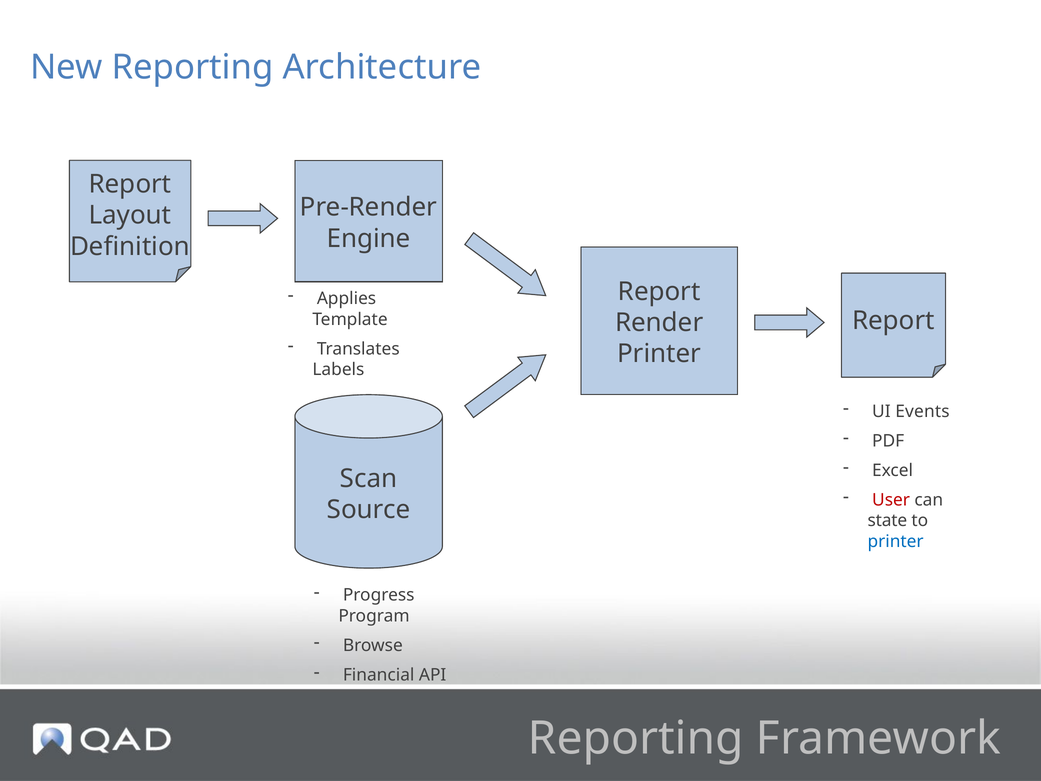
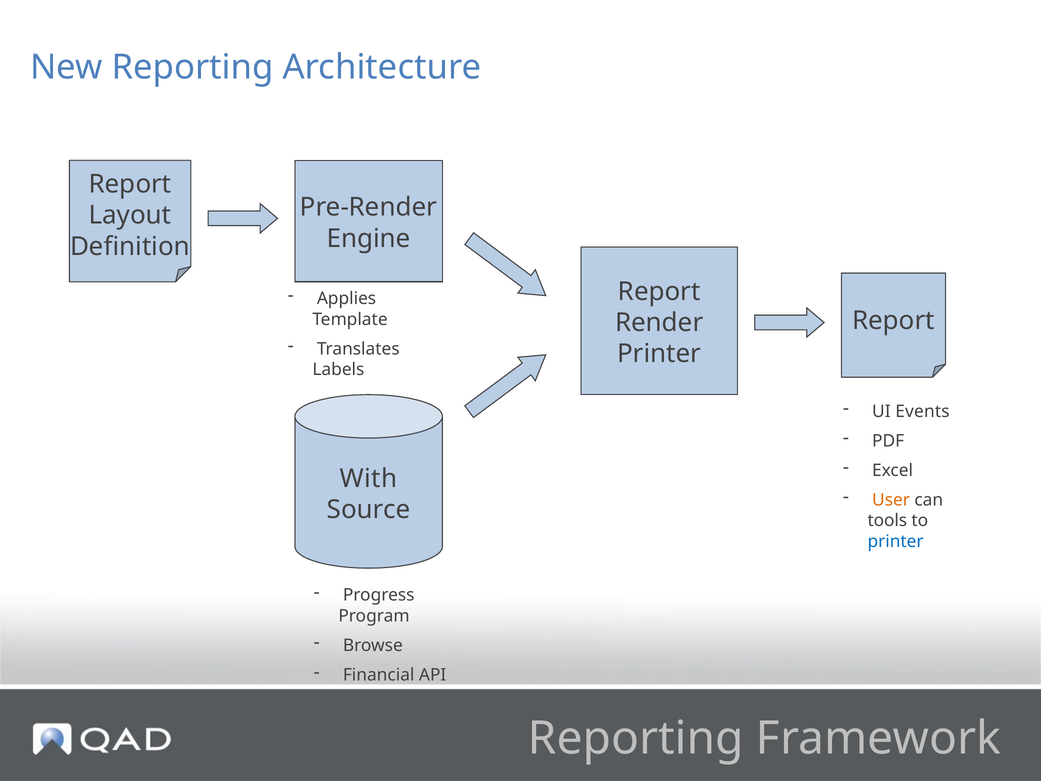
Scan: Scan -> With
User colour: red -> orange
state: state -> tools
